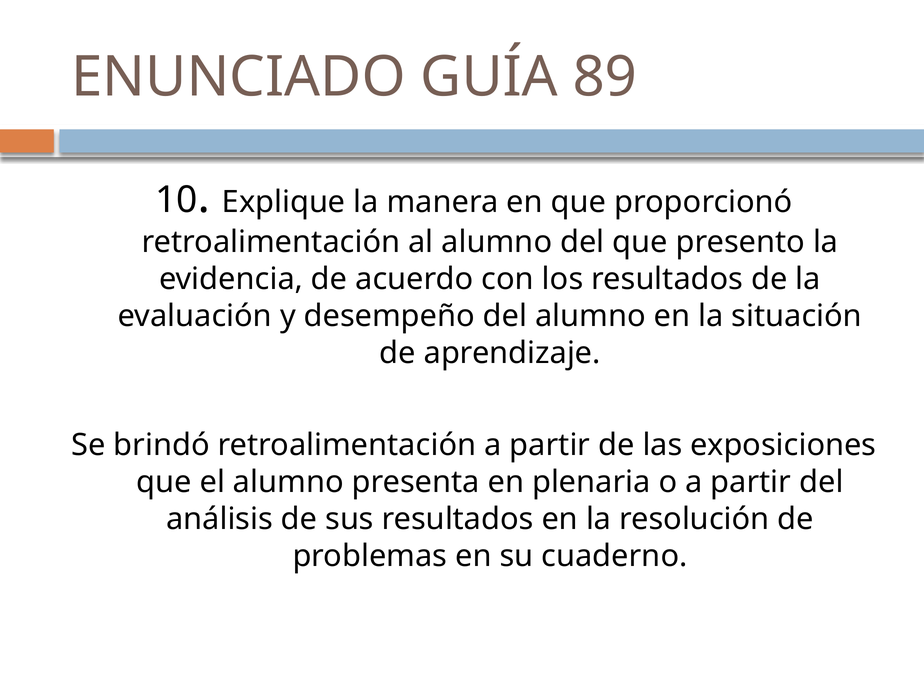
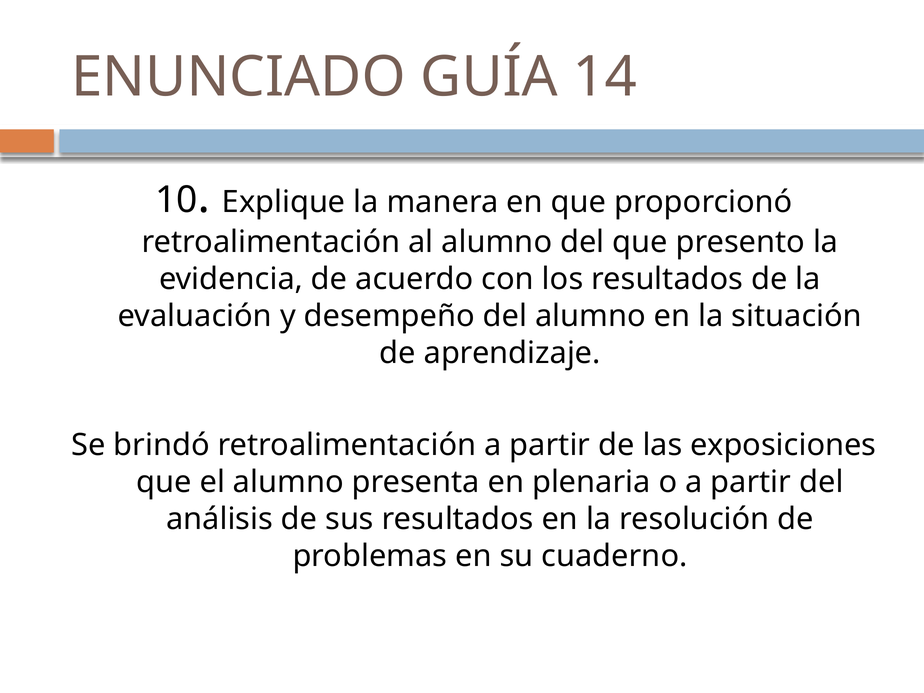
89: 89 -> 14
